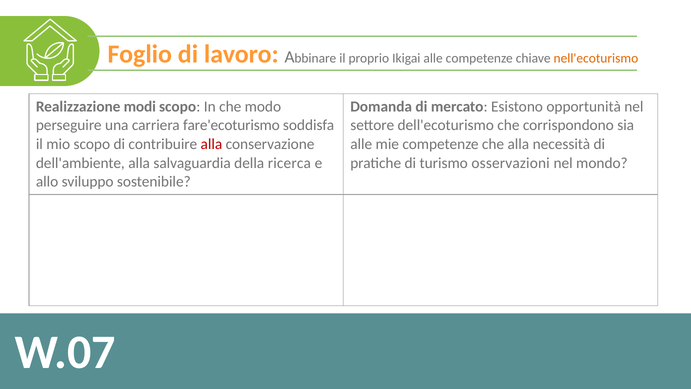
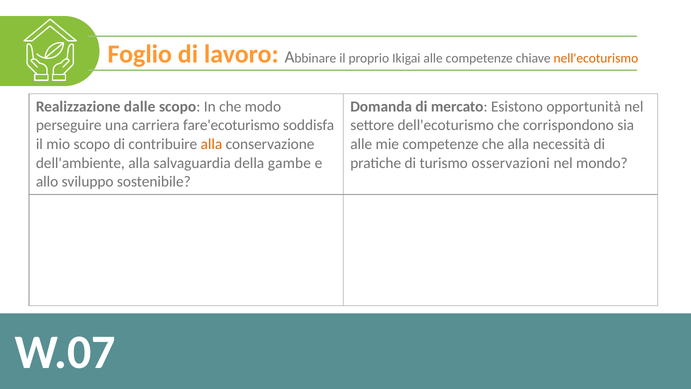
modi: modi -> dalle
alla at (211, 144) colour: red -> orange
ricerca: ricerca -> gambe
